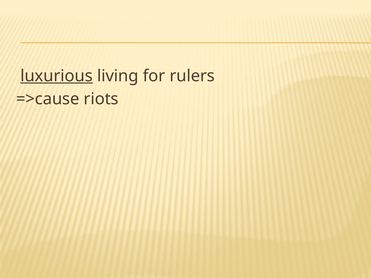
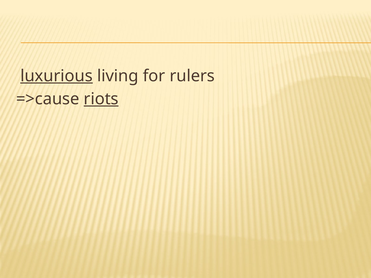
riots underline: none -> present
